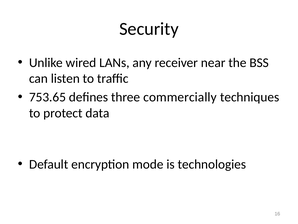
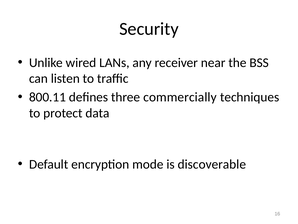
753.65: 753.65 -> 800.11
technologies: technologies -> discoverable
